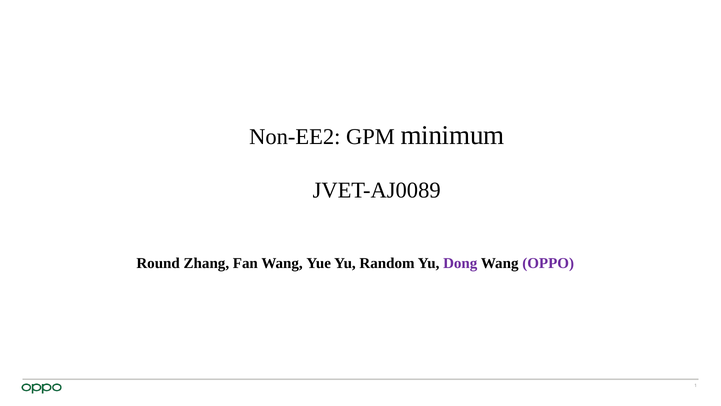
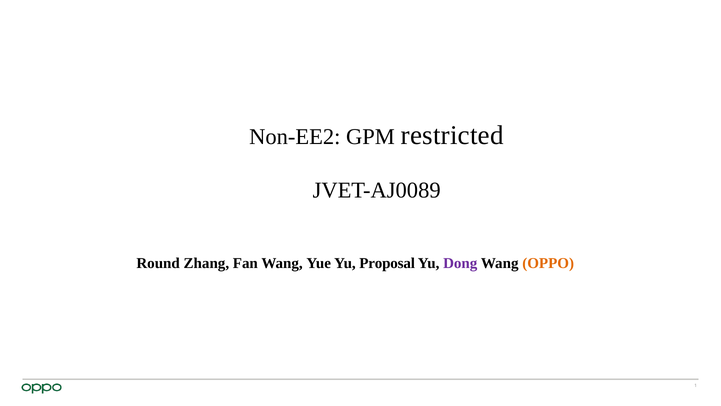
minimum: minimum -> restricted
Random: Random -> Proposal
OPPO colour: purple -> orange
